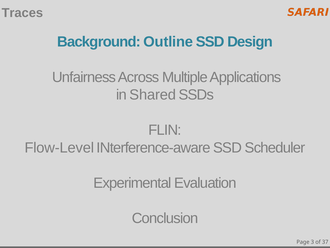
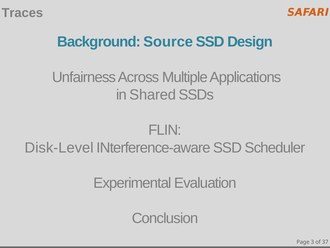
Outline: Outline -> Source
Flow-Level: Flow-Level -> Disk-Level
